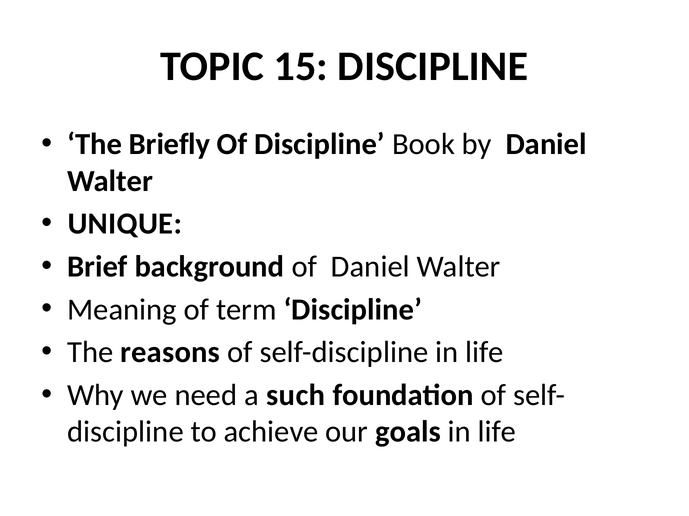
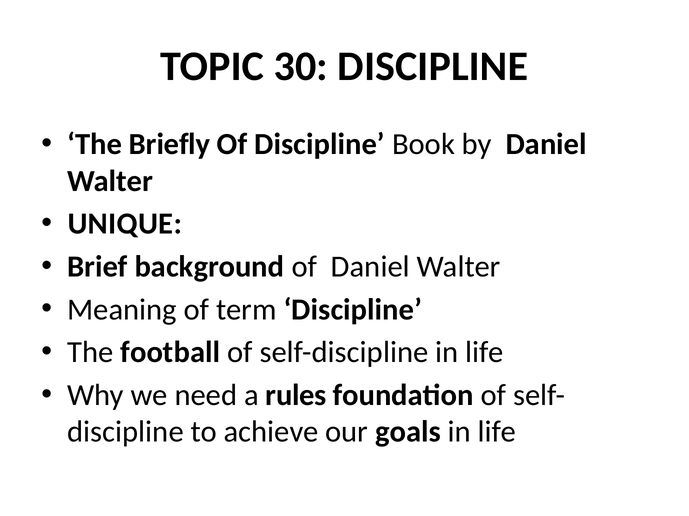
15: 15 -> 30
reasons: reasons -> football
such: such -> rules
